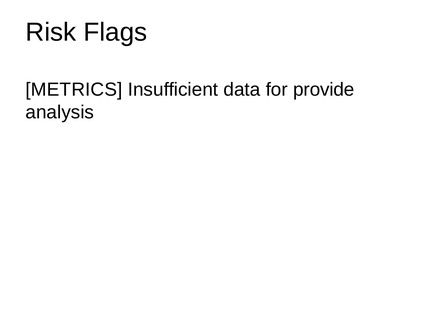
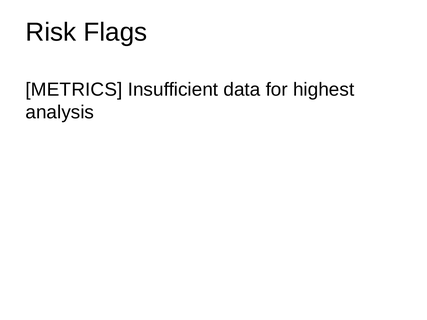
provide: provide -> highest
